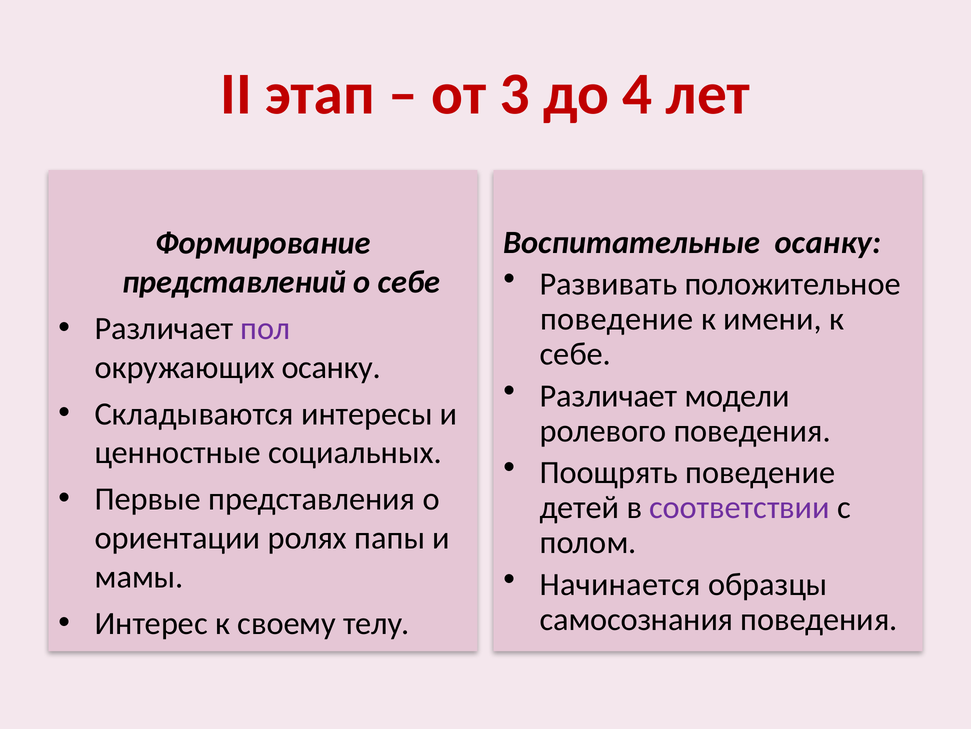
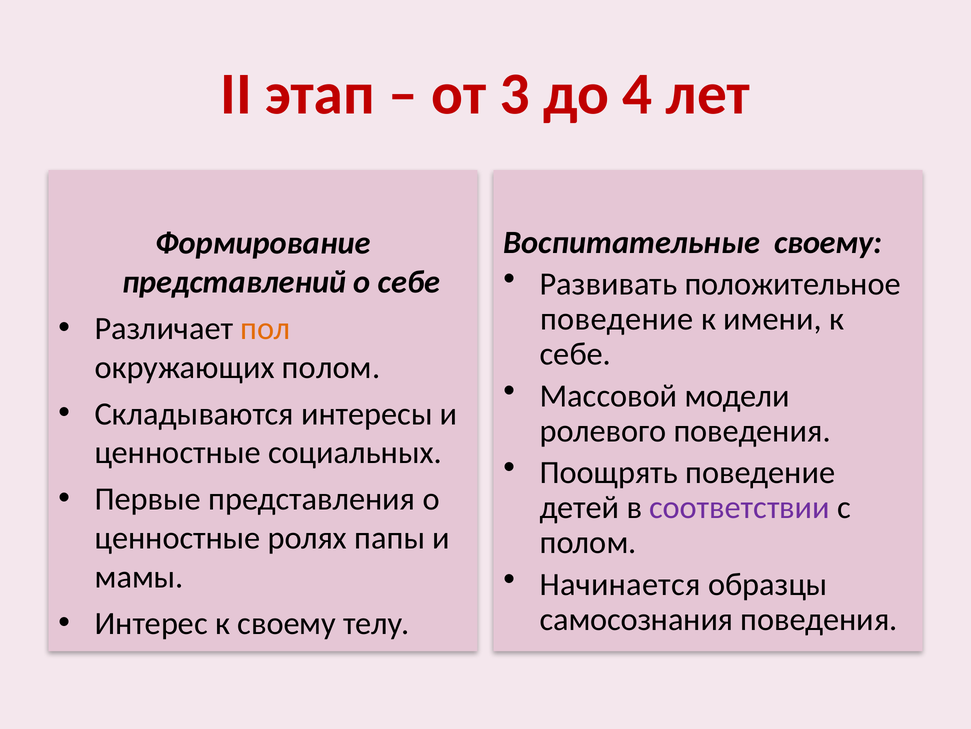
Воспитательные осанку: осанку -> своему
пол colour: purple -> orange
окружающих осанку: осанку -> полом
Различает at (609, 395): Различает -> Массовой
ориентации at (178, 537): ориентации -> ценностные
